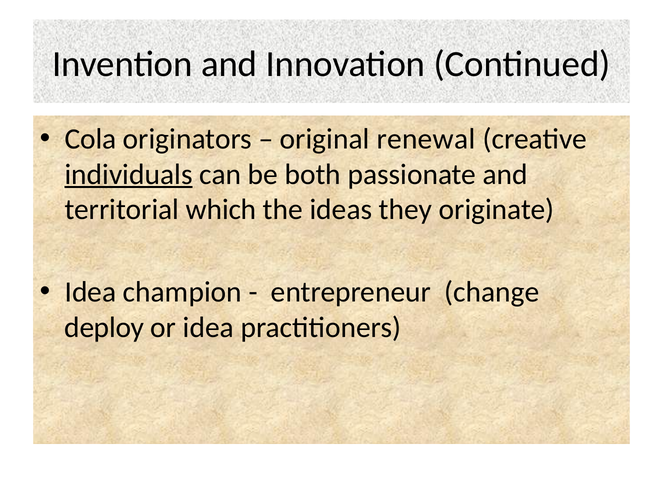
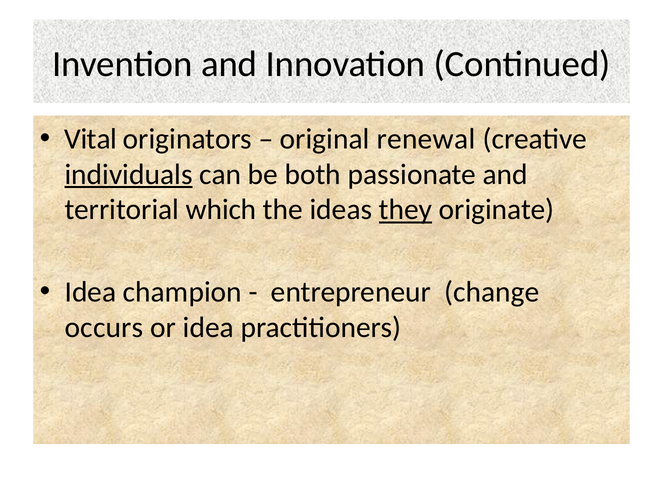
Cola: Cola -> Vital
they underline: none -> present
deploy: deploy -> occurs
